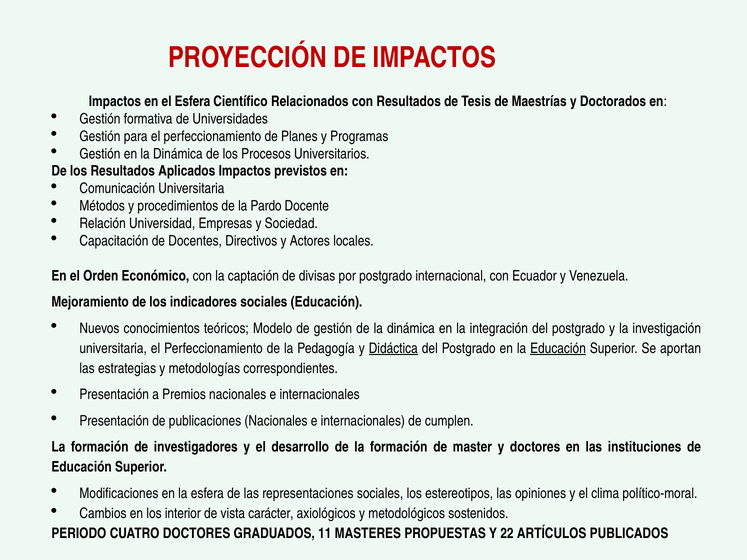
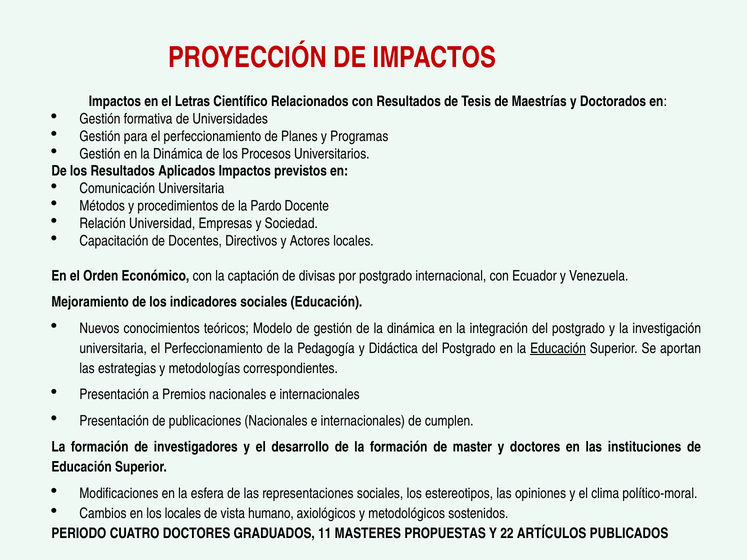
el Esfera: Esfera -> Letras
Didáctica underline: present -> none
los interior: interior -> locales
carácter: carácter -> humano
